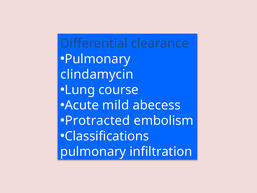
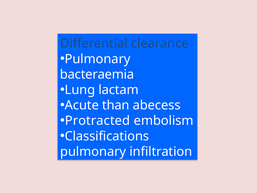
clindamycin: clindamycin -> bacteraemia
course: course -> lactam
mild: mild -> than
